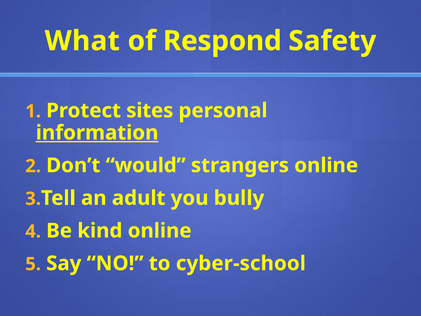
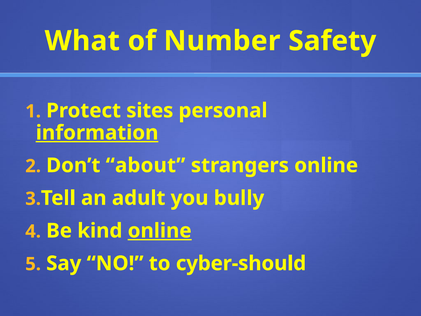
Respond: Respond -> Number
would: would -> about
online at (160, 231) underline: none -> present
cyber-school: cyber-school -> cyber-should
